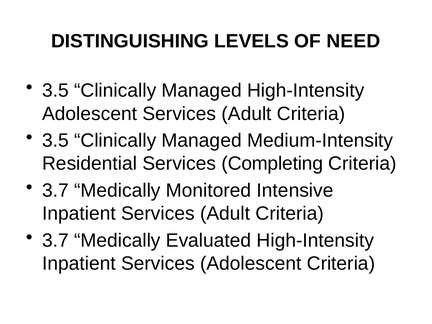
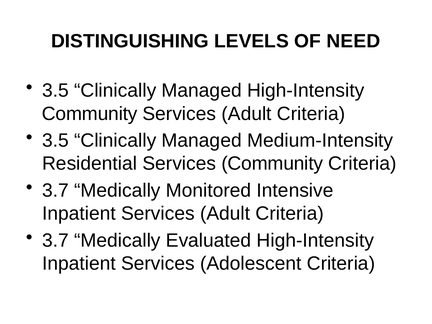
Adolescent at (90, 114): Adolescent -> Community
Services Completing: Completing -> Community
